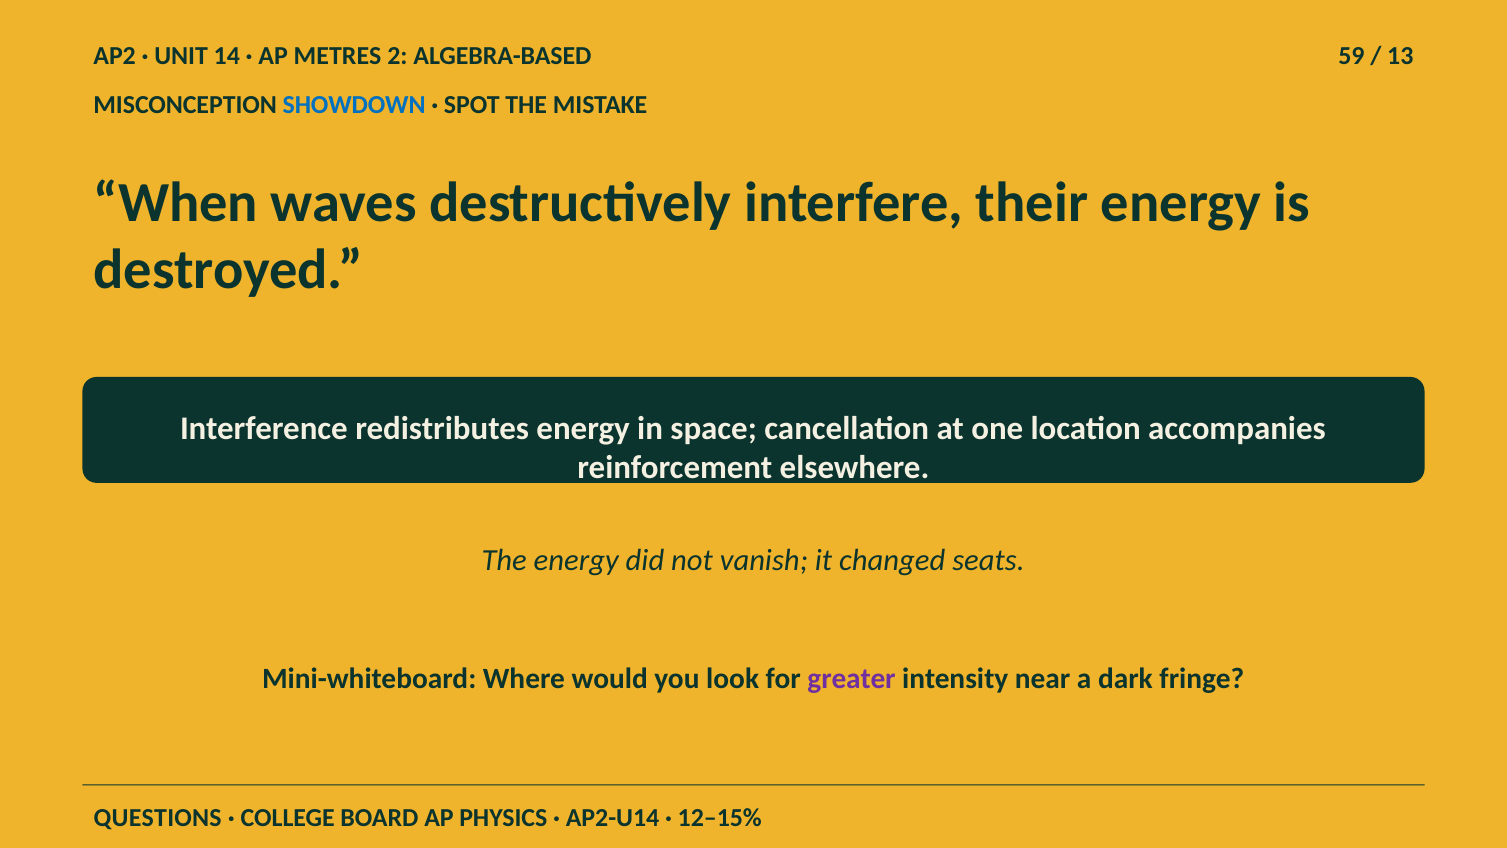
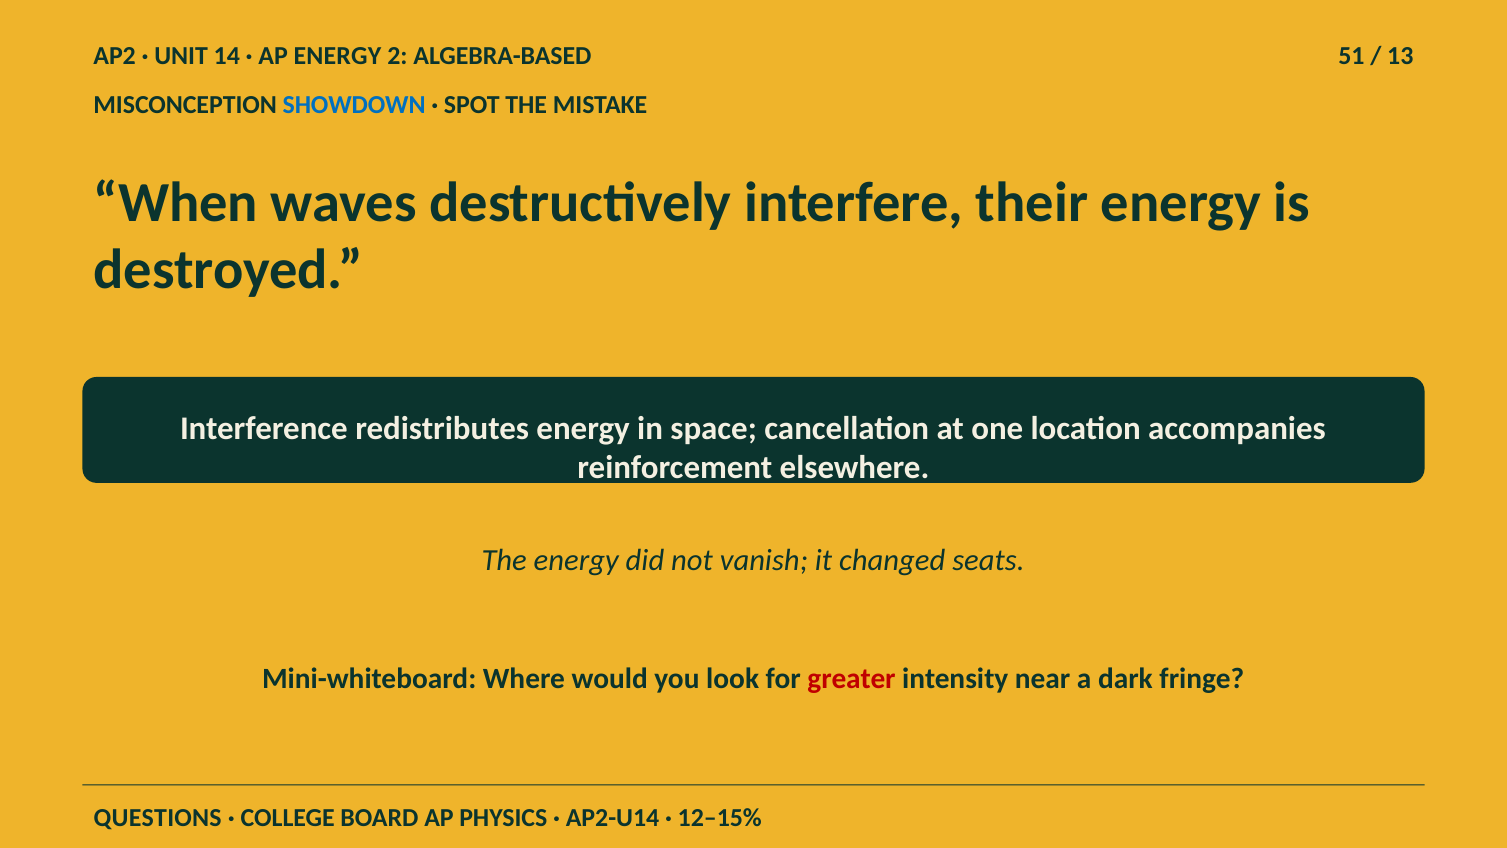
AP METRES: METRES -> ENERGY
59: 59 -> 51
greater colour: purple -> red
